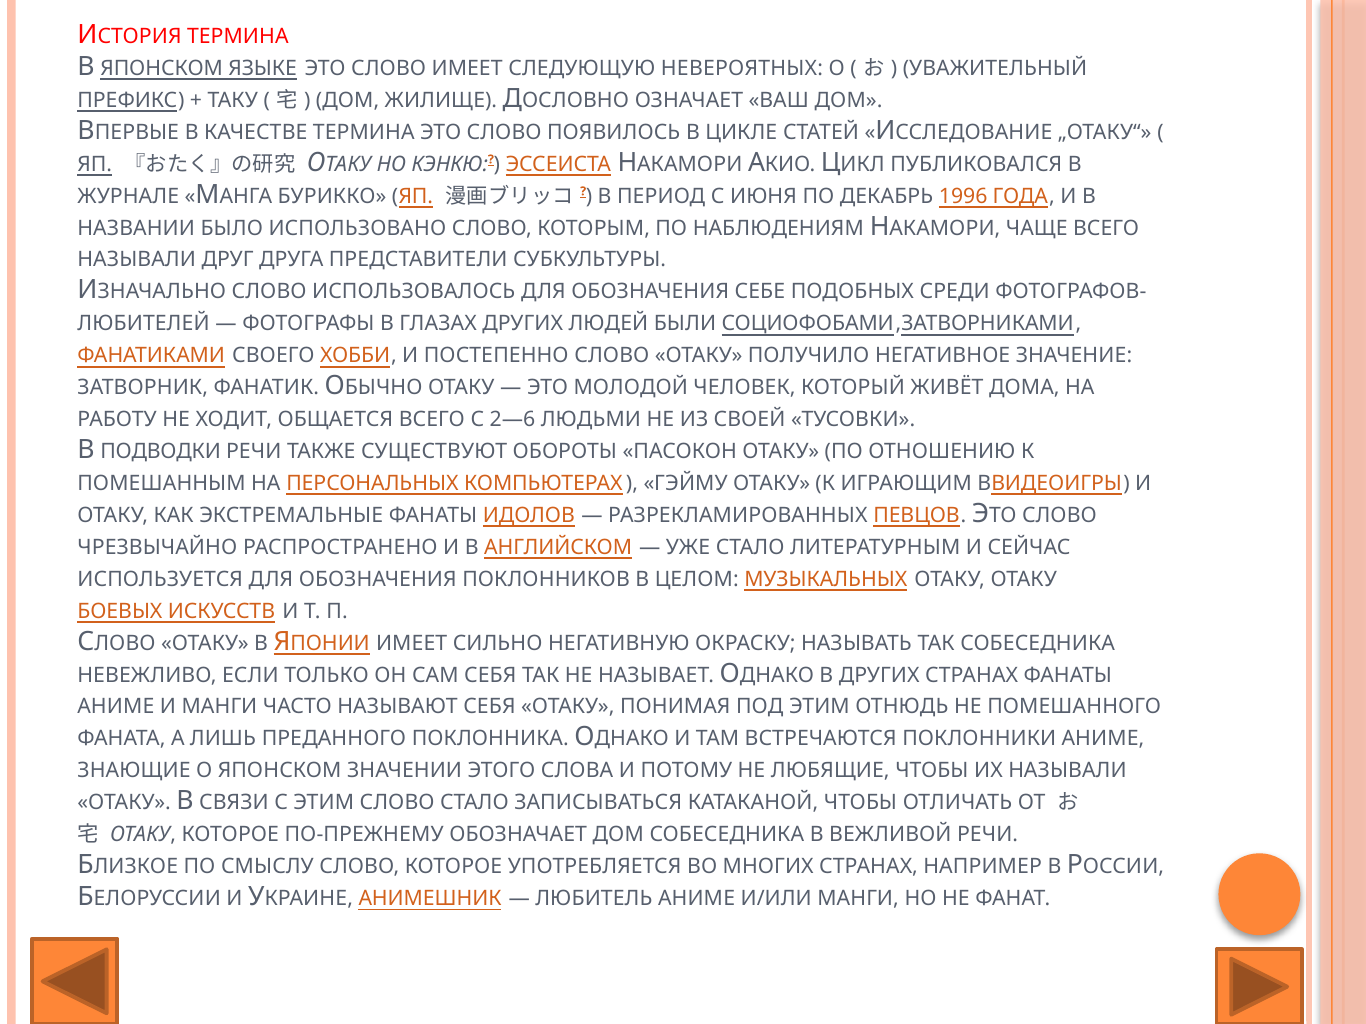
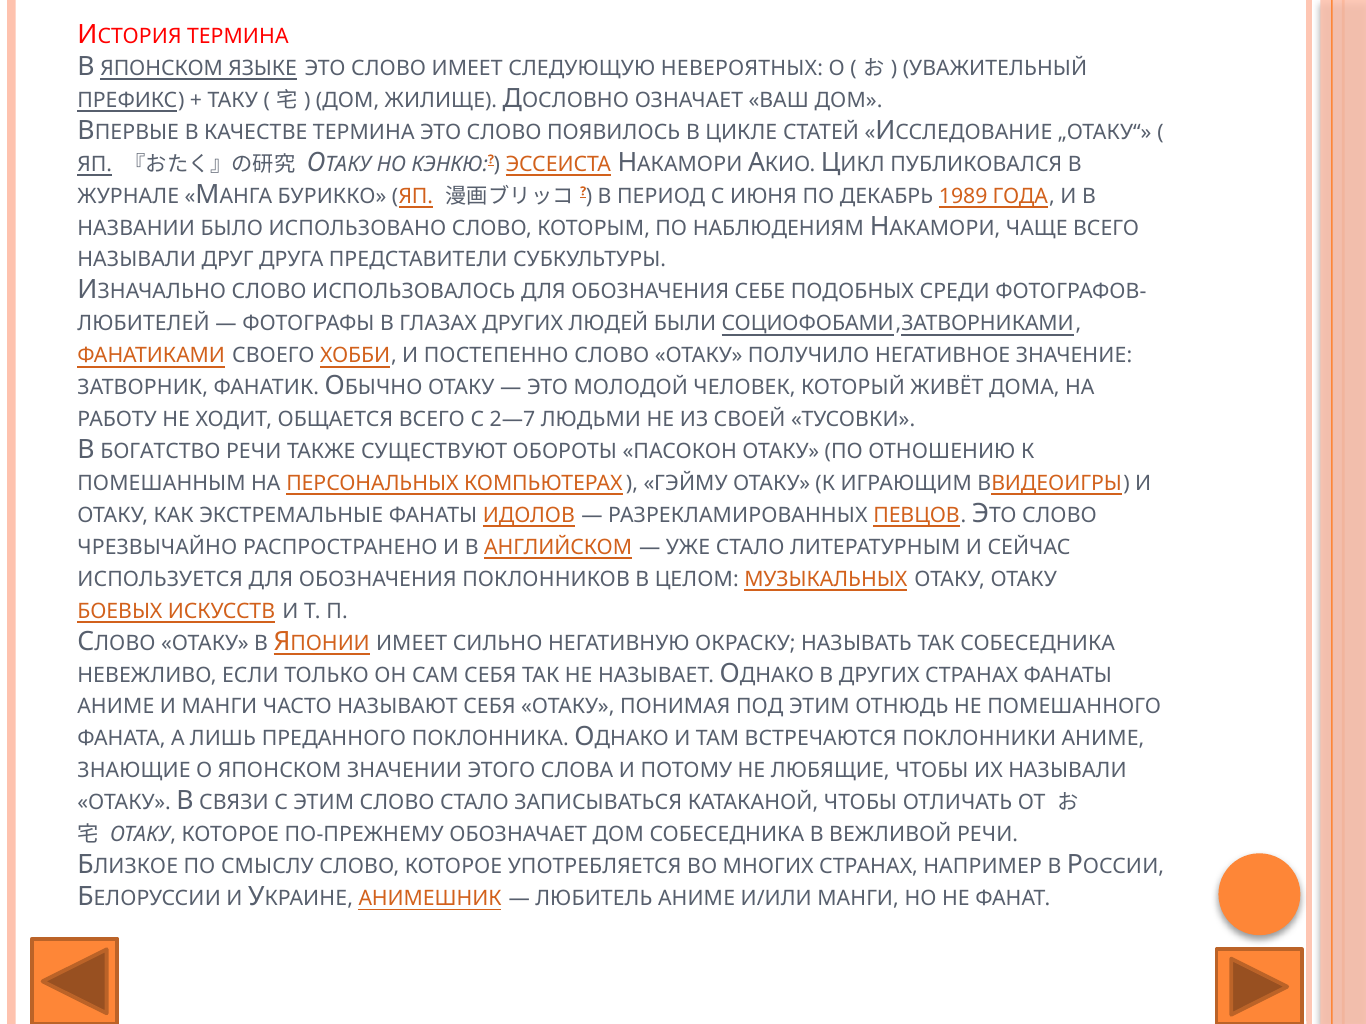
1996: 1996 -> 1989
2—6: 2—6 -> 2—7
ПОДВОДКИ: ПОДВОДКИ -> БОГАТСТВО
